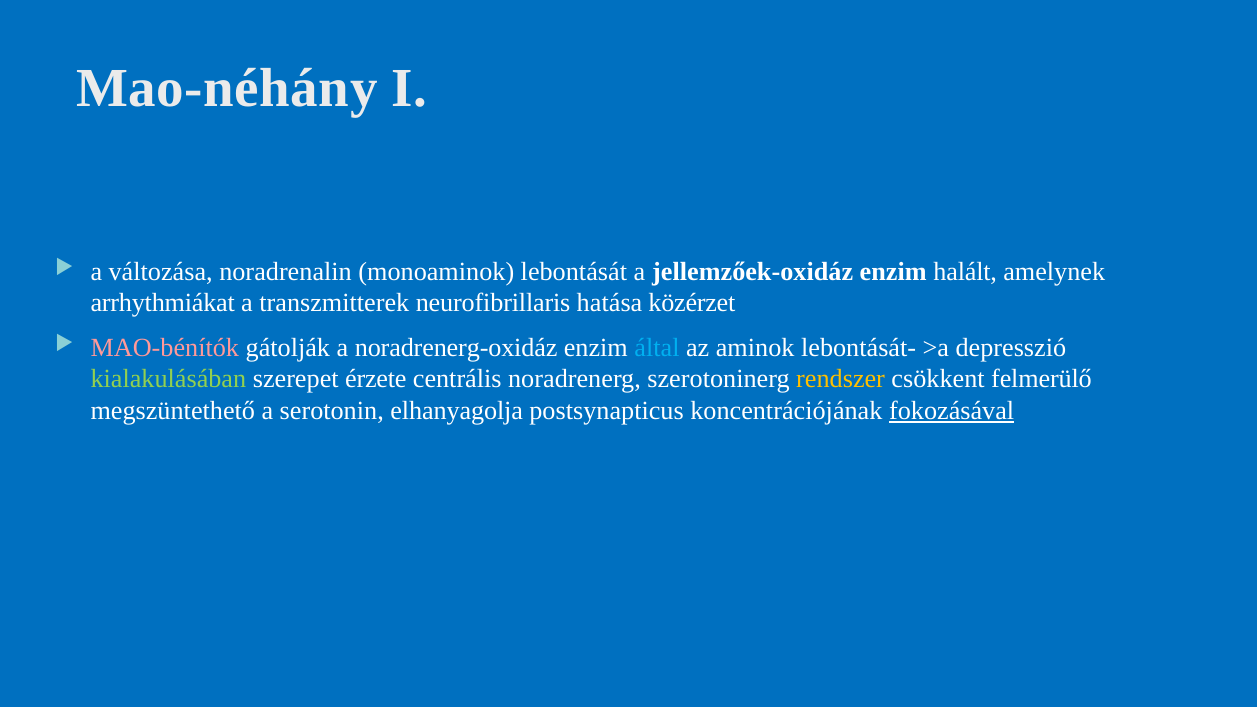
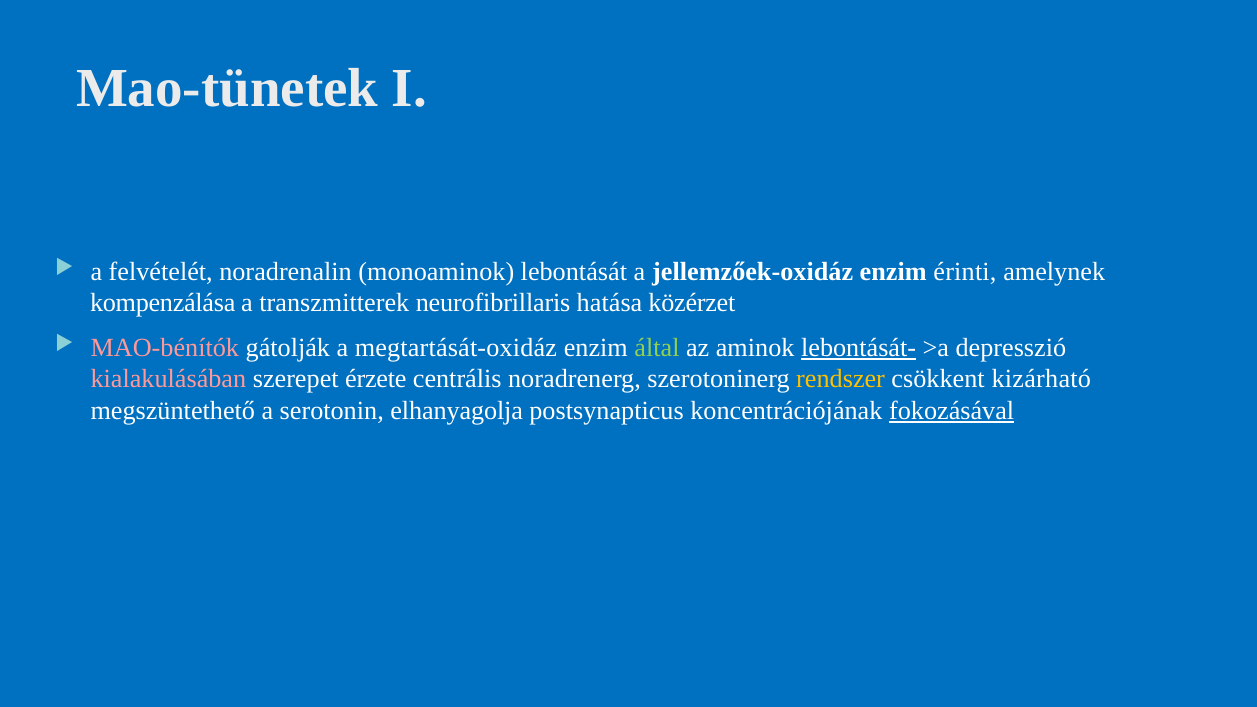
Mao-néhány: Mao-néhány -> Mao-tünetek
változása: változása -> felvételét
halált: halált -> érinti
arrhythmiákat: arrhythmiákat -> kompenzálása
noradrenerg-oxidáz: noradrenerg-oxidáz -> megtartását-oxidáz
által colour: light blue -> light green
lebontását- underline: none -> present
kialakulásában colour: light green -> pink
felmerülő: felmerülő -> kizárható
